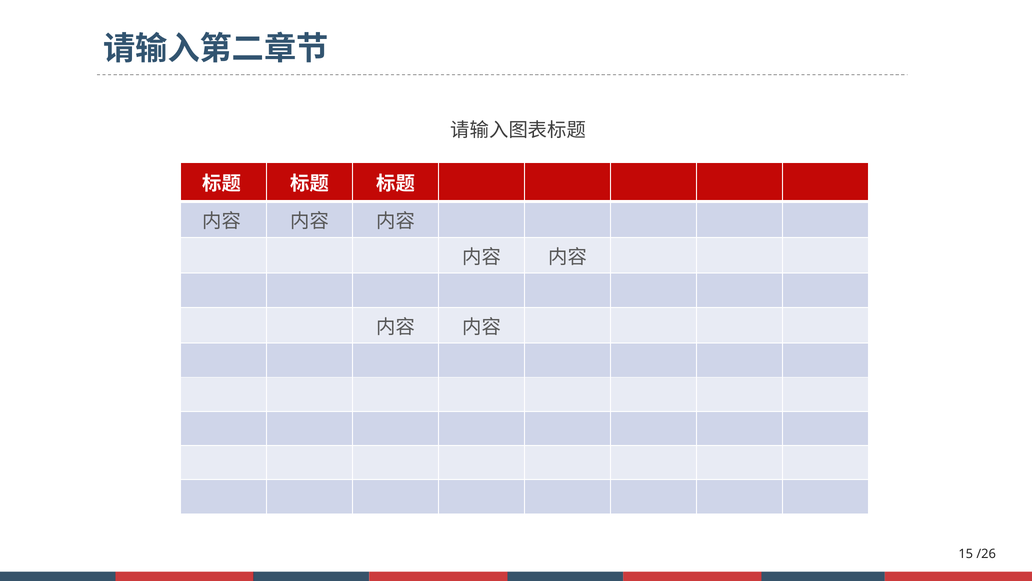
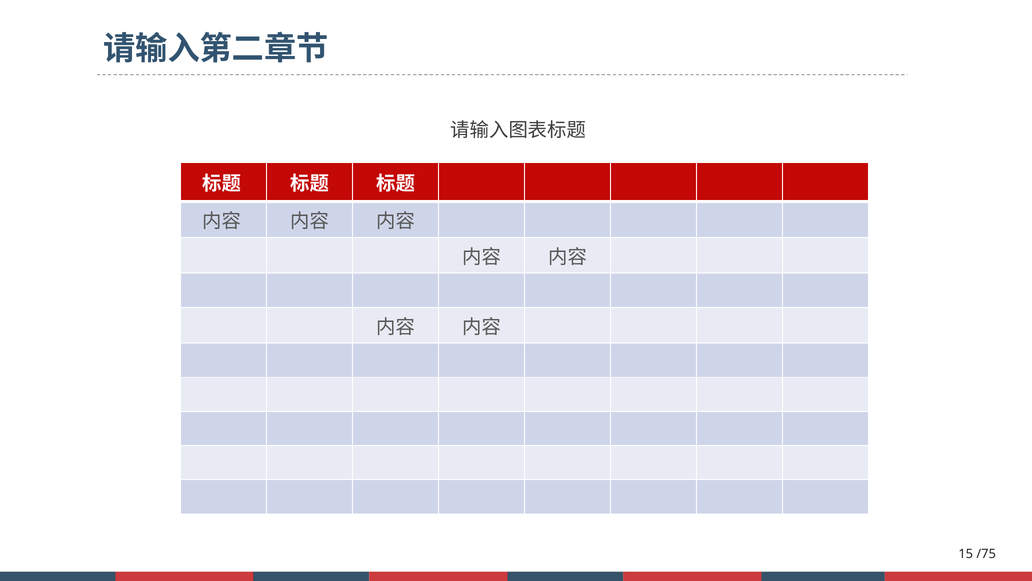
/26: /26 -> /75
